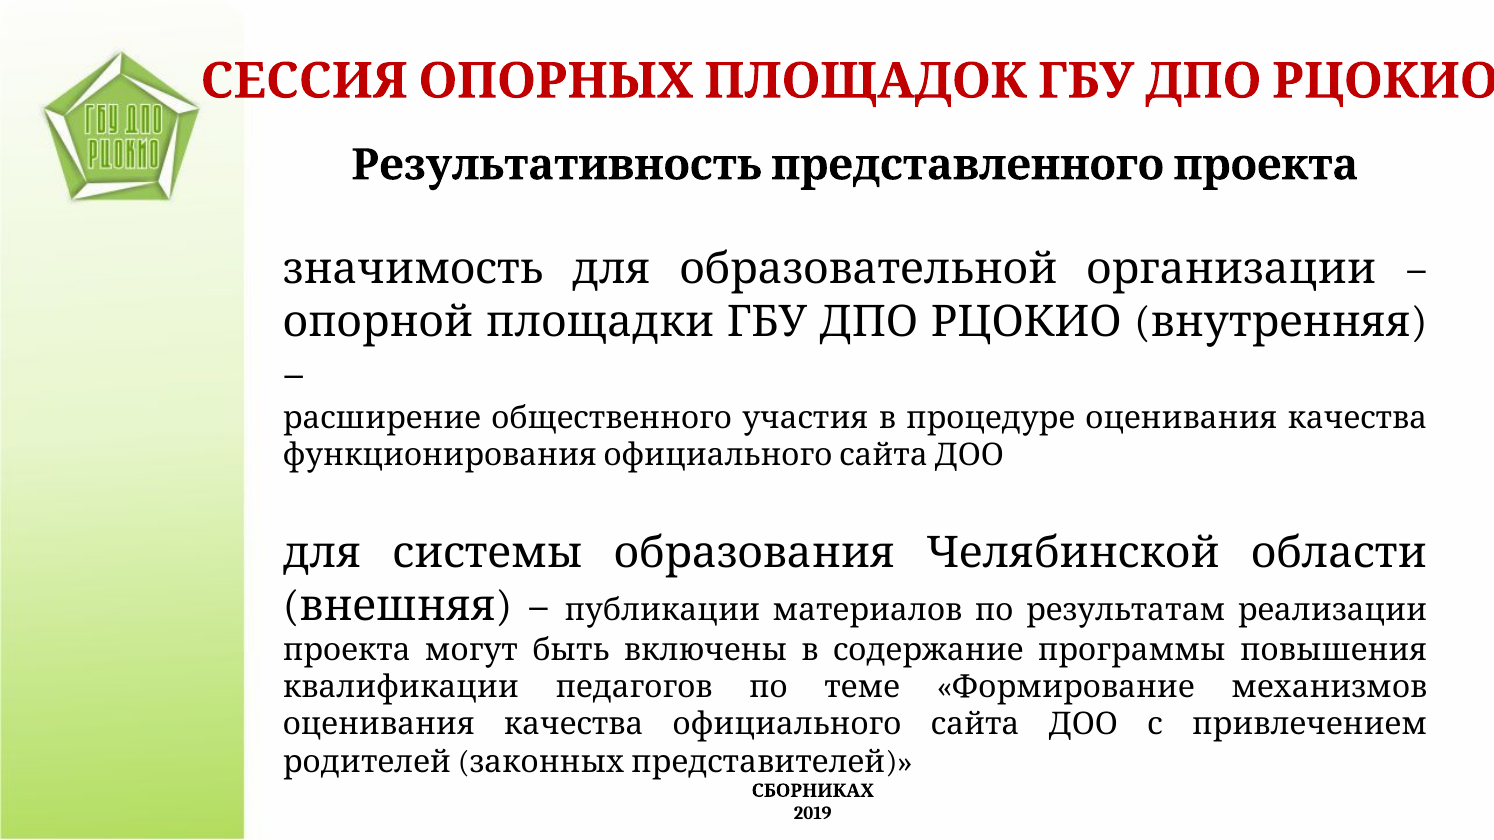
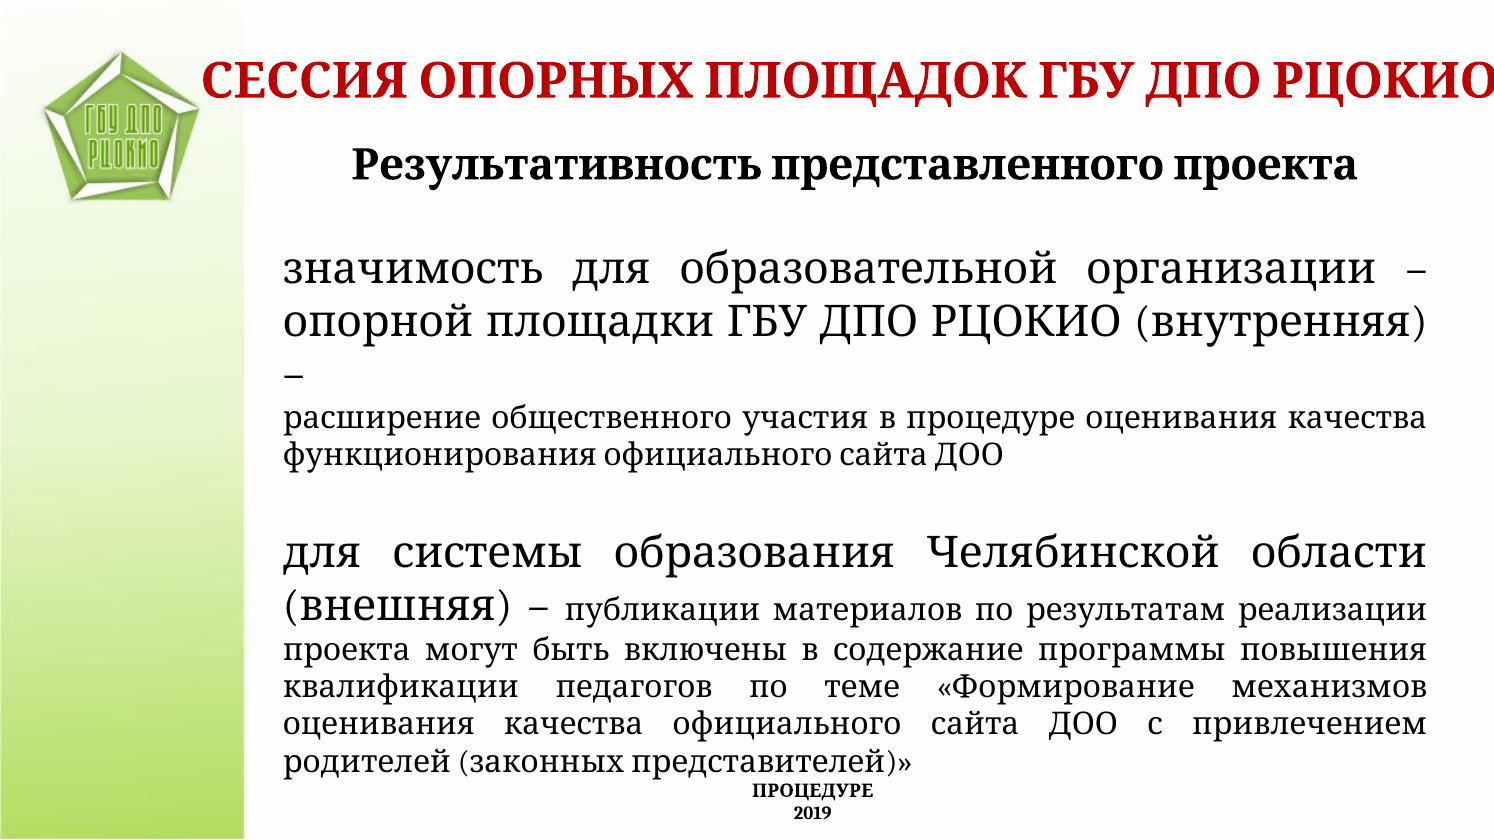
СБОРНИКАХ at (813, 791): СБОРНИКАХ -> ПРОЦЕДУРЕ
